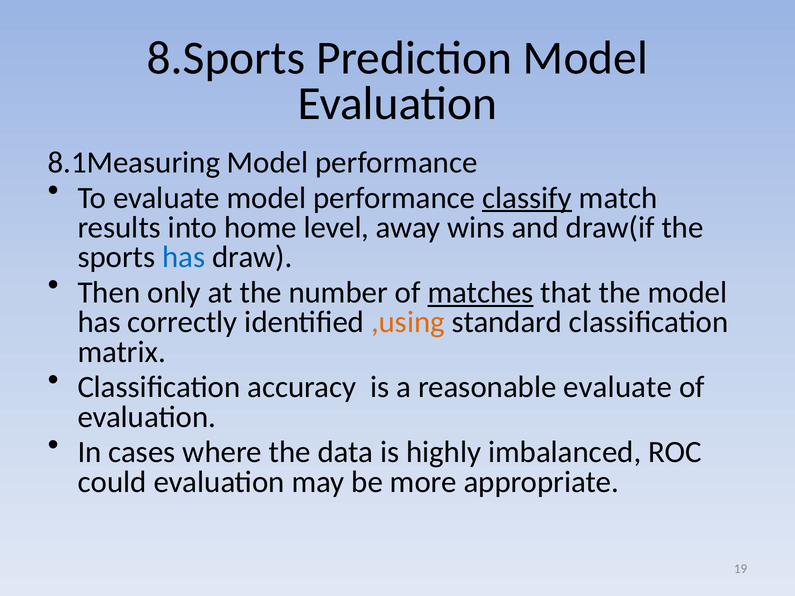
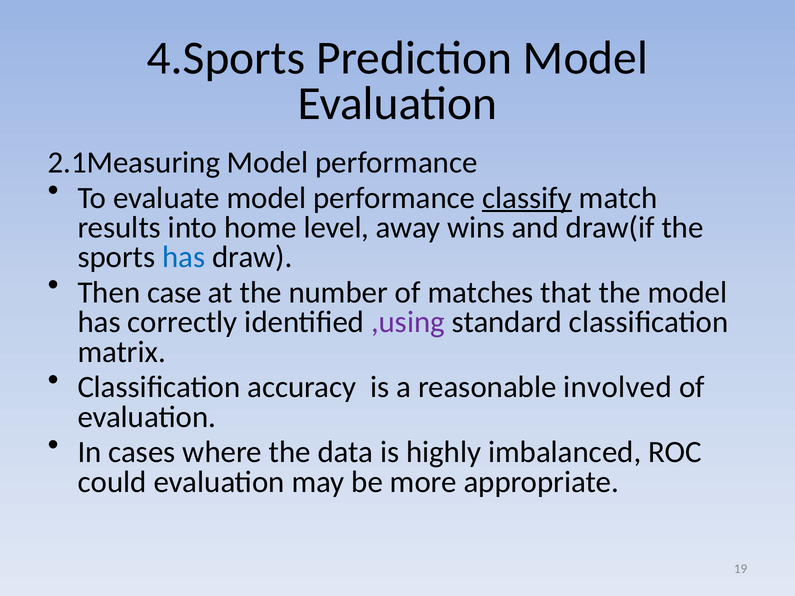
8.Sports: 8.Sports -> 4.Sports
8.1Measuring: 8.1Measuring -> 2.1Measuring
only: only -> case
matches underline: present -> none
,using colour: orange -> purple
reasonable evaluate: evaluate -> involved
